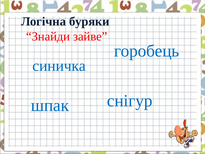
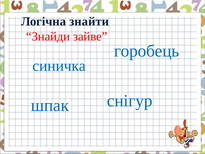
буряки: буряки -> знайти
